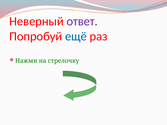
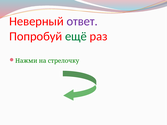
ещё colour: blue -> green
